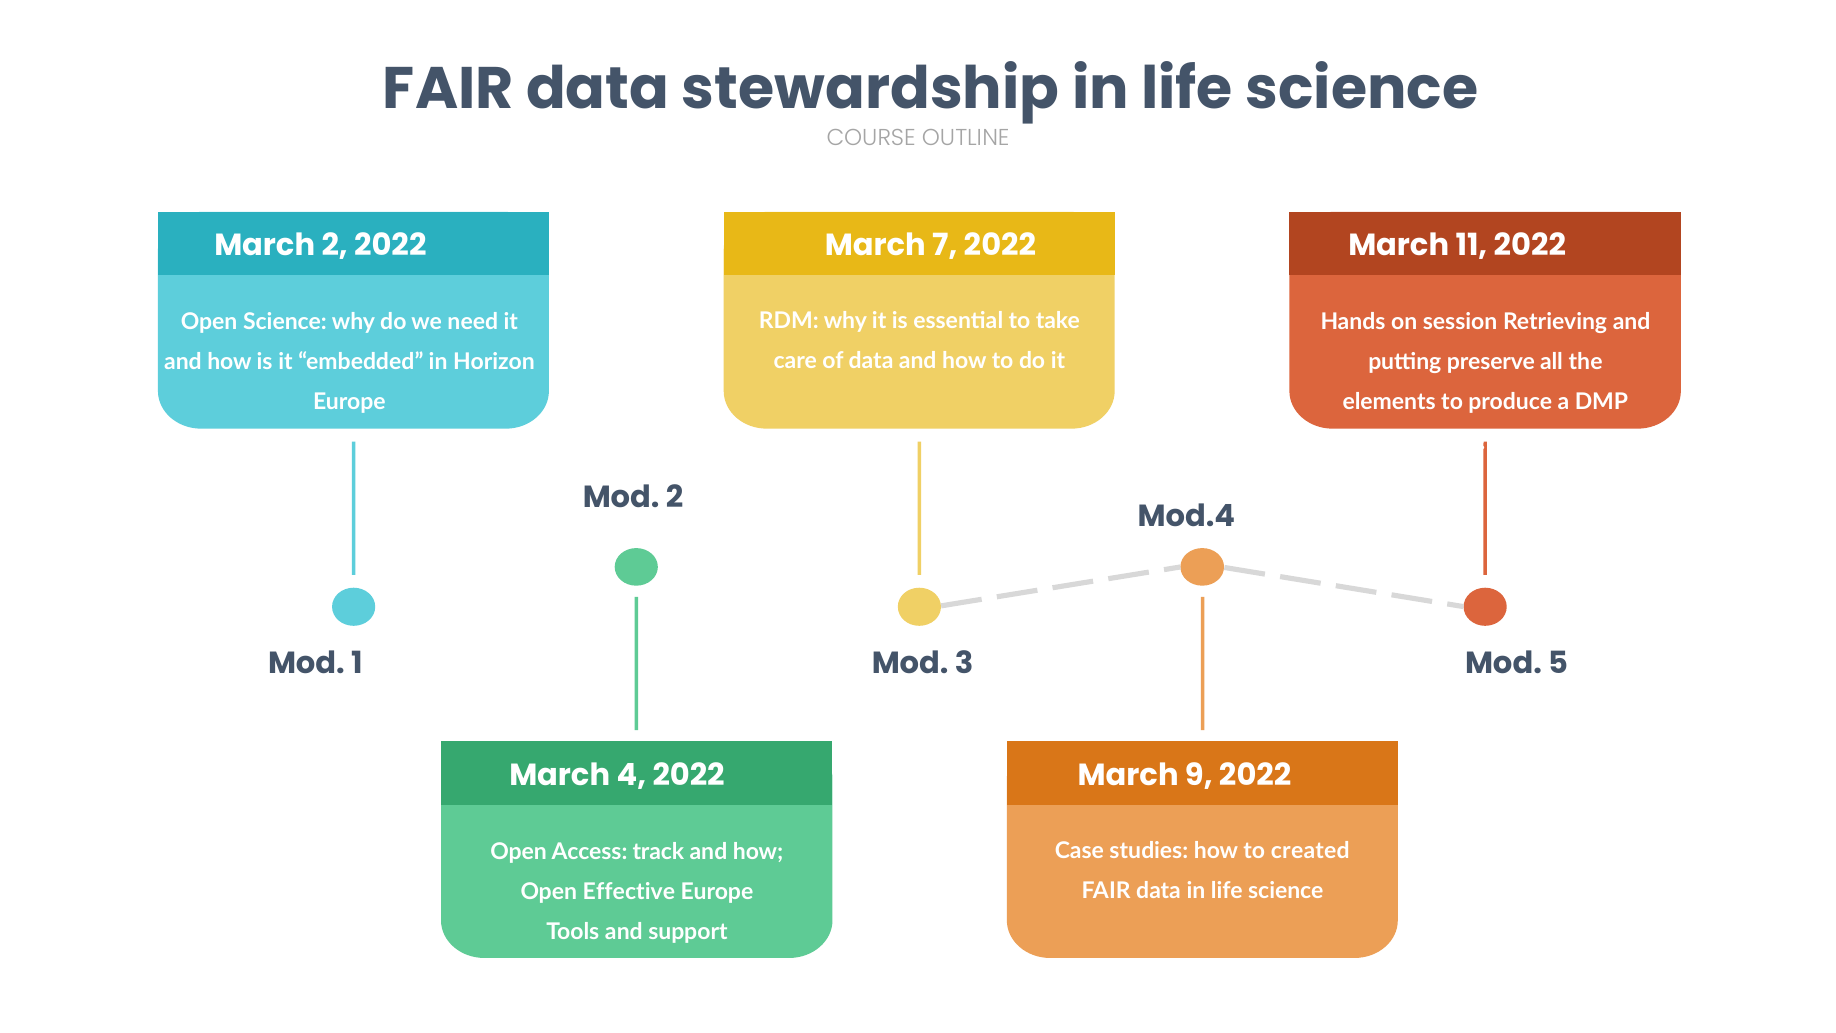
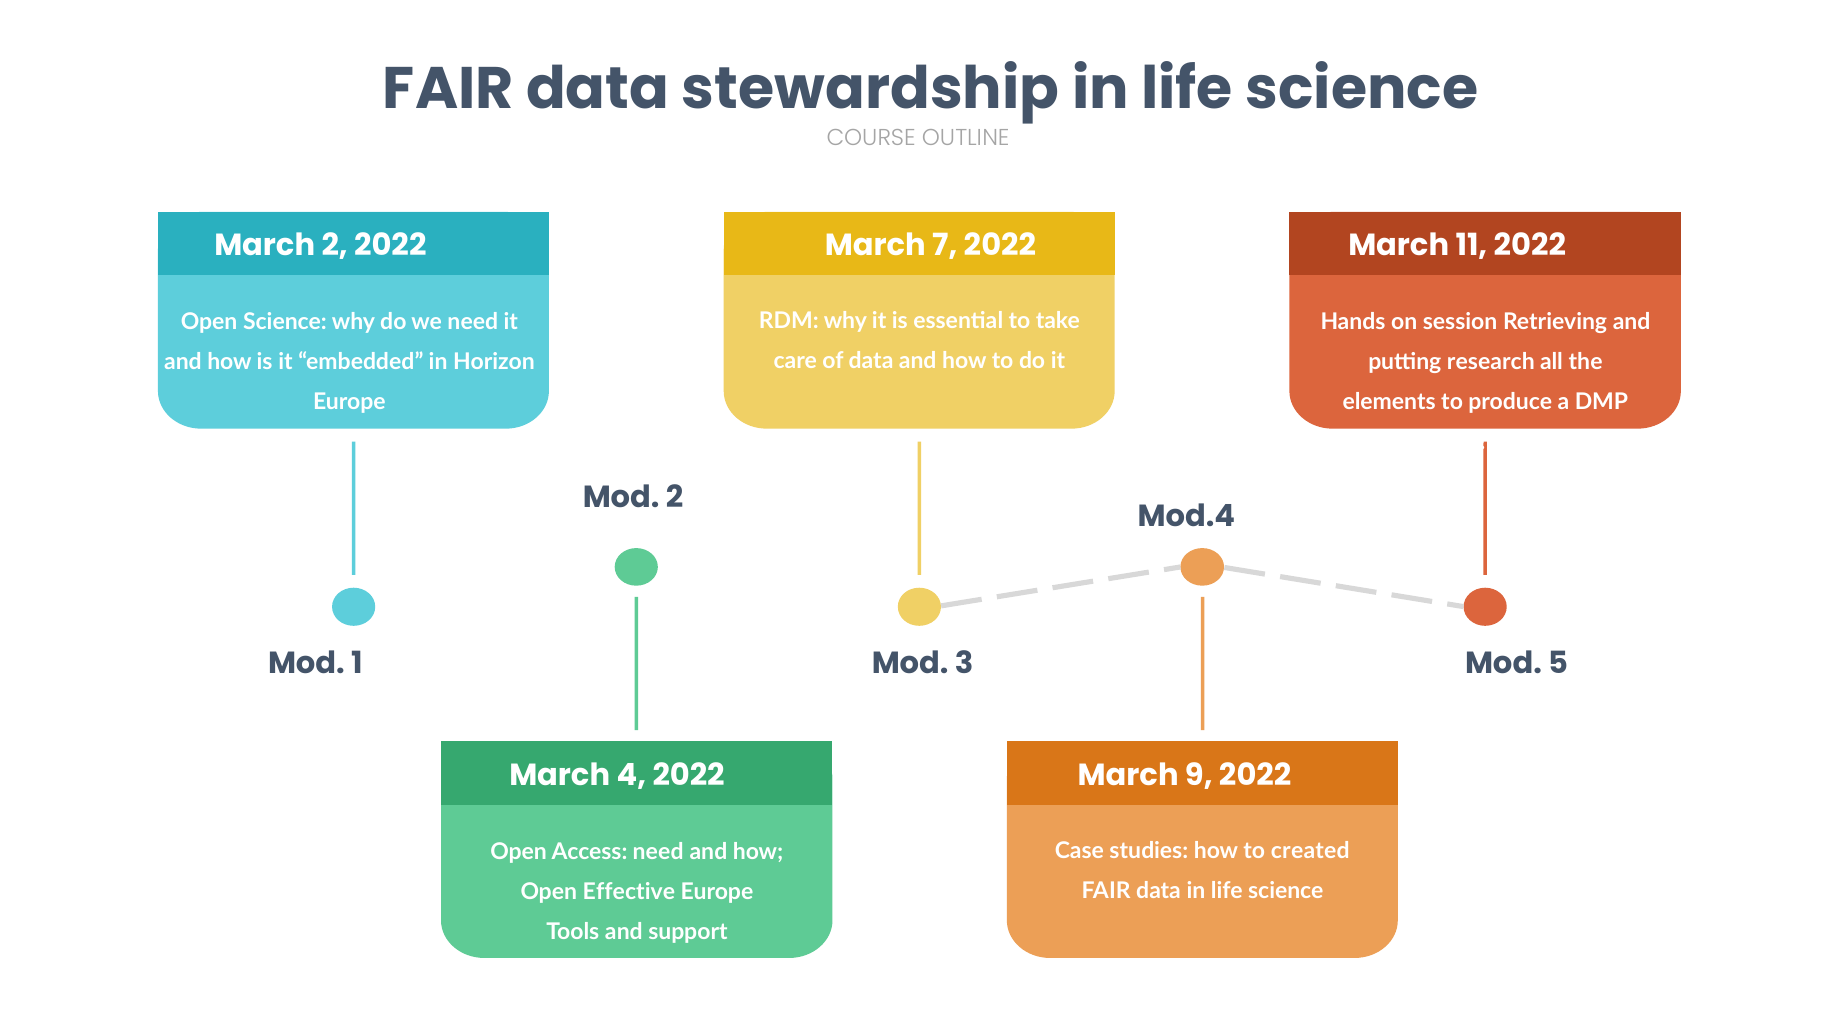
preserve: preserve -> research
Access track: track -> need
